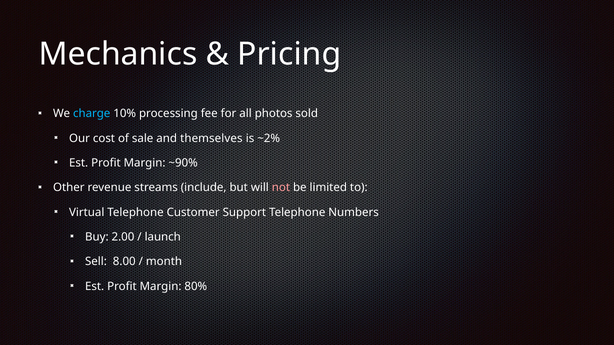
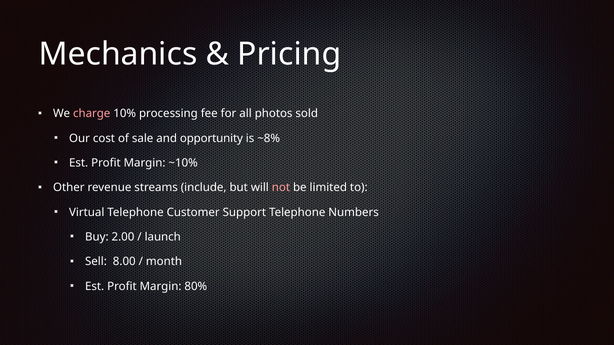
charge colour: light blue -> pink
themselves: themselves -> opportunity
~2%: ~2% -> ~8%
~90%: ~90% -> ~10%
